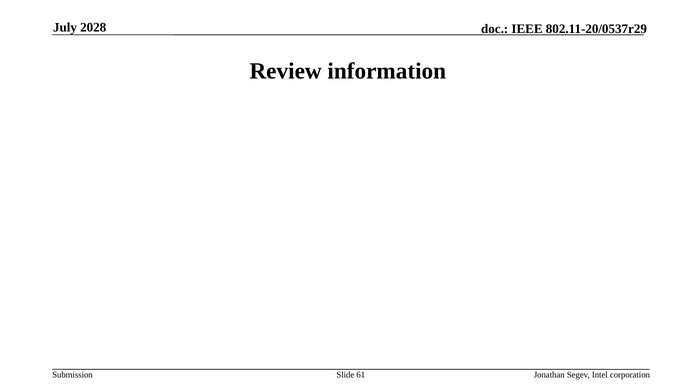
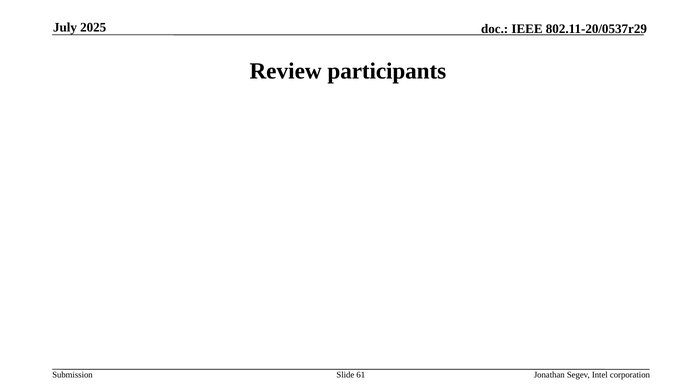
2028: 2028 -> 2025
information: information -> participants
